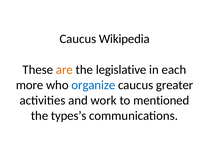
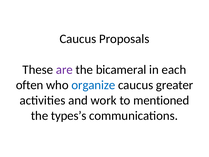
Wikipedia: Wikipedia -> Proposals
are colour: orange -> purple
legislative: legislative -> bicameral
more: more -> often
